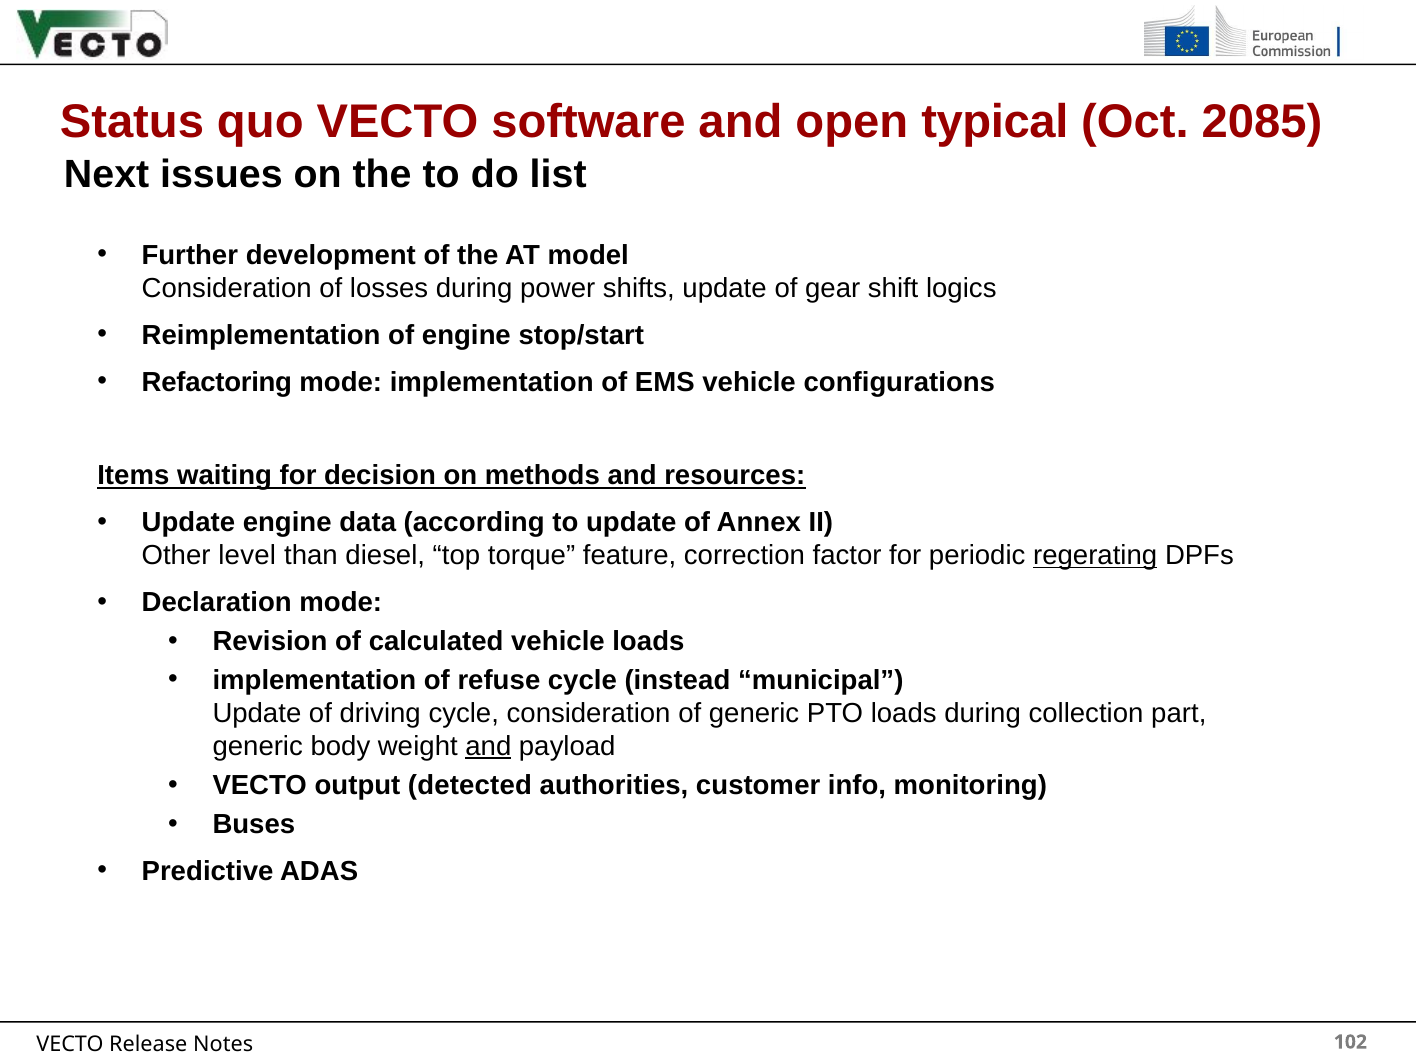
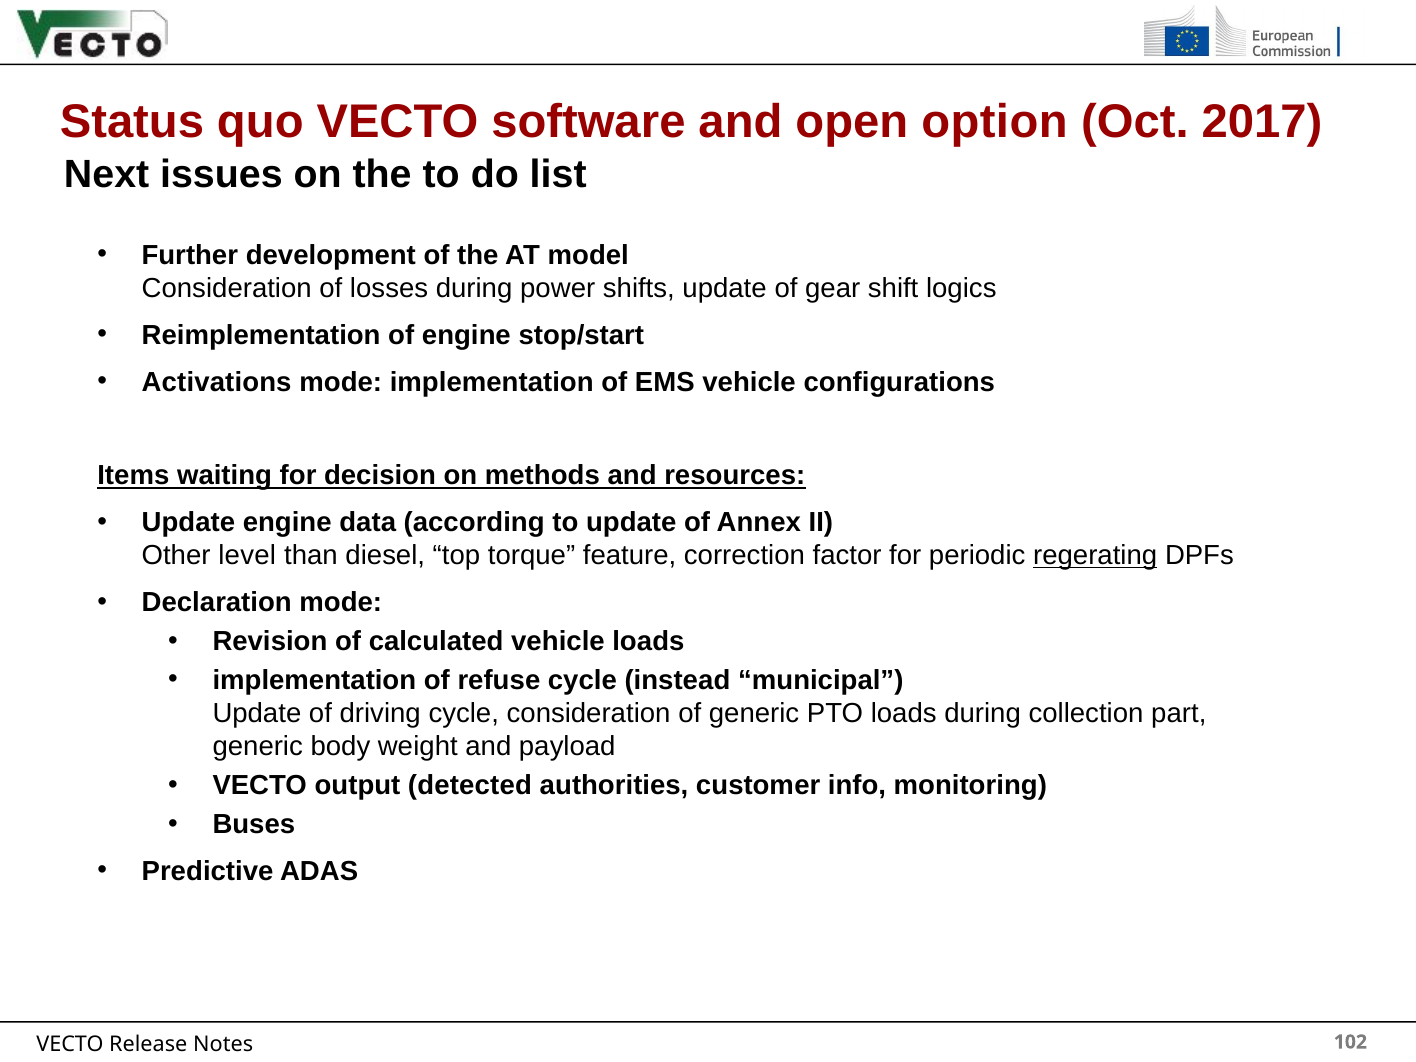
typical: typical -> option
2085: 2085 -> 2017
Refactoring: Refactoring -> Activations
and at (488, 746) underline: present -> none
